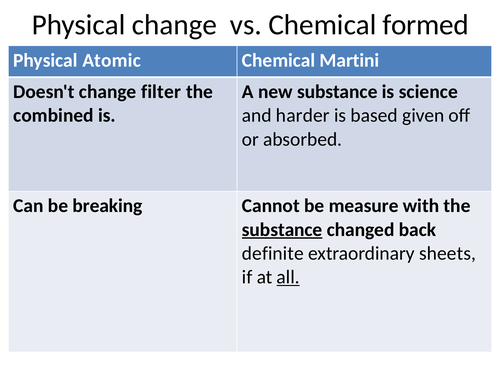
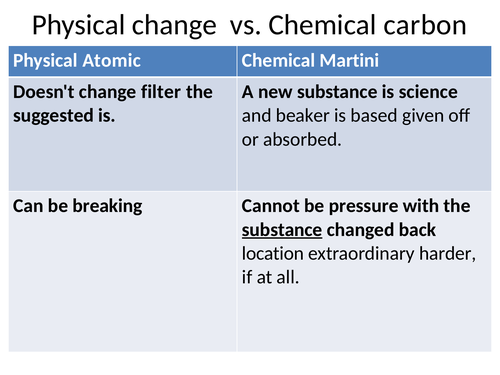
formed: formed -> carbon
combined: combined -> suggested
harder: harder -> beaker
measure: measure -> pressure
definite: definite -> location
sheets: sheets -> harder
all underline: present -> none
